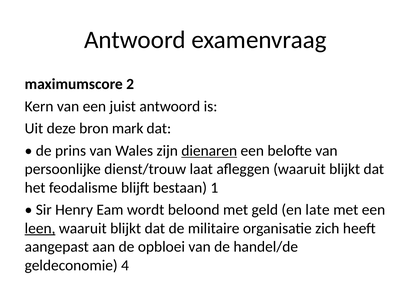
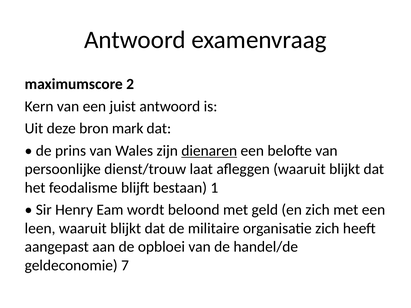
en late: late -> zich
leen underline: present -> none
4: 4 -> 7
